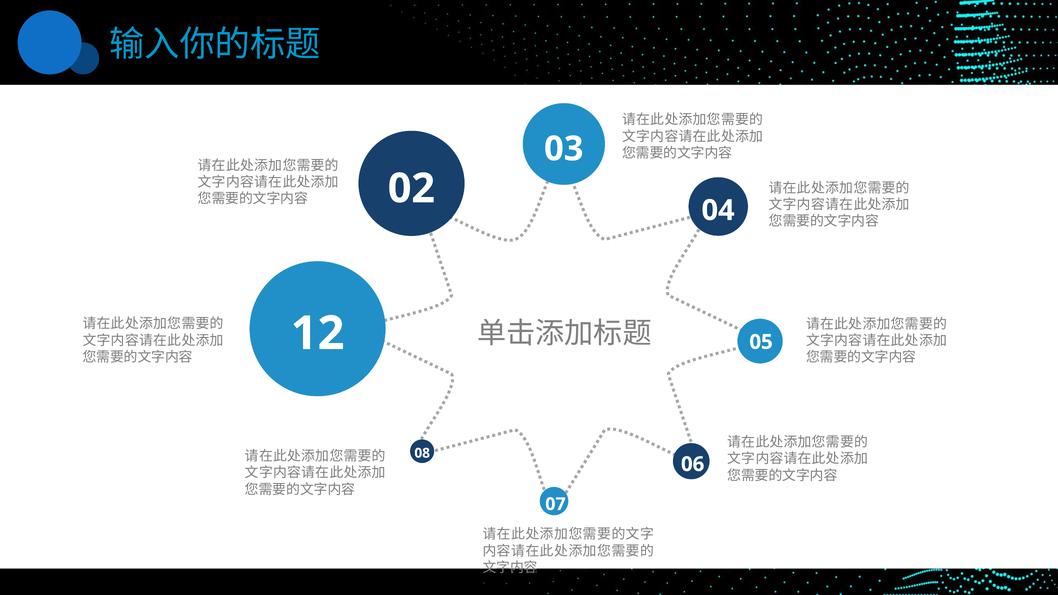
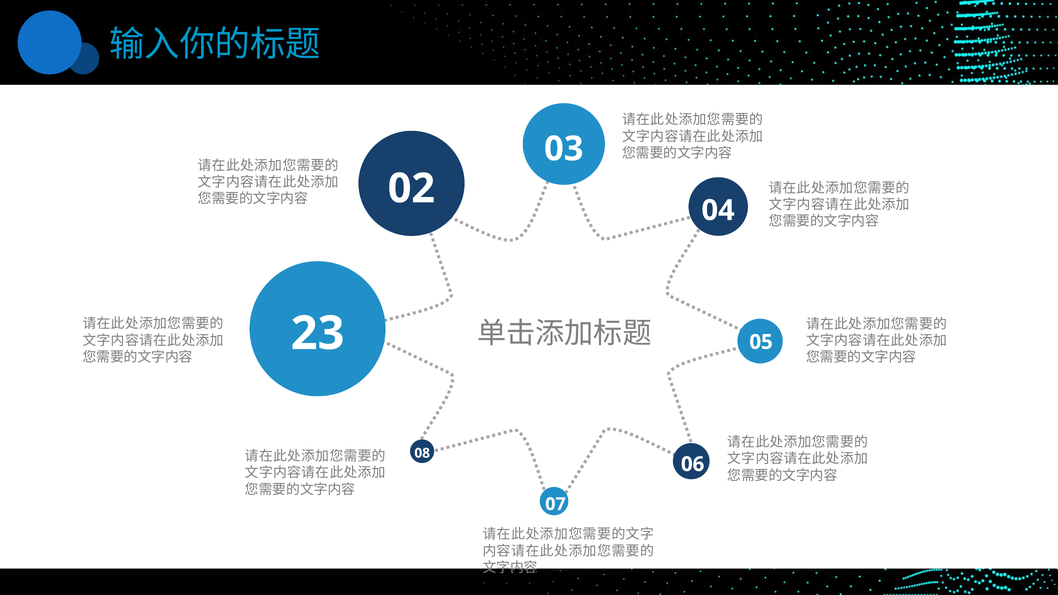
12: 12 -> 23
